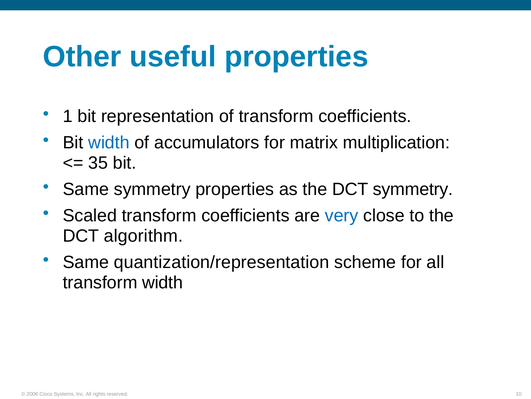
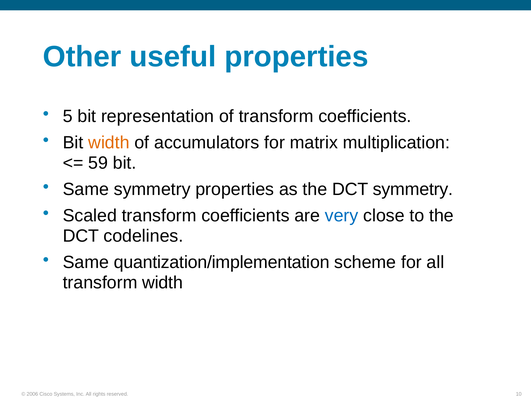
1: 1 -> 5
width at (109, 142) colour: blue -> orange
35: 35 -> 59
algorithm: algorithm -> codelines
quantization/representation: quantization/representation -> quantization/implementation
